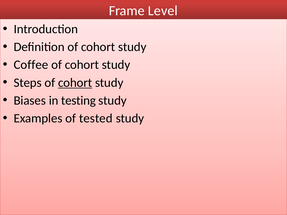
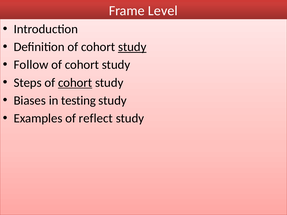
study at (132, 47) underline: none -> present
Coffee: Coffee -> Follow
tested: tested -> reflect
